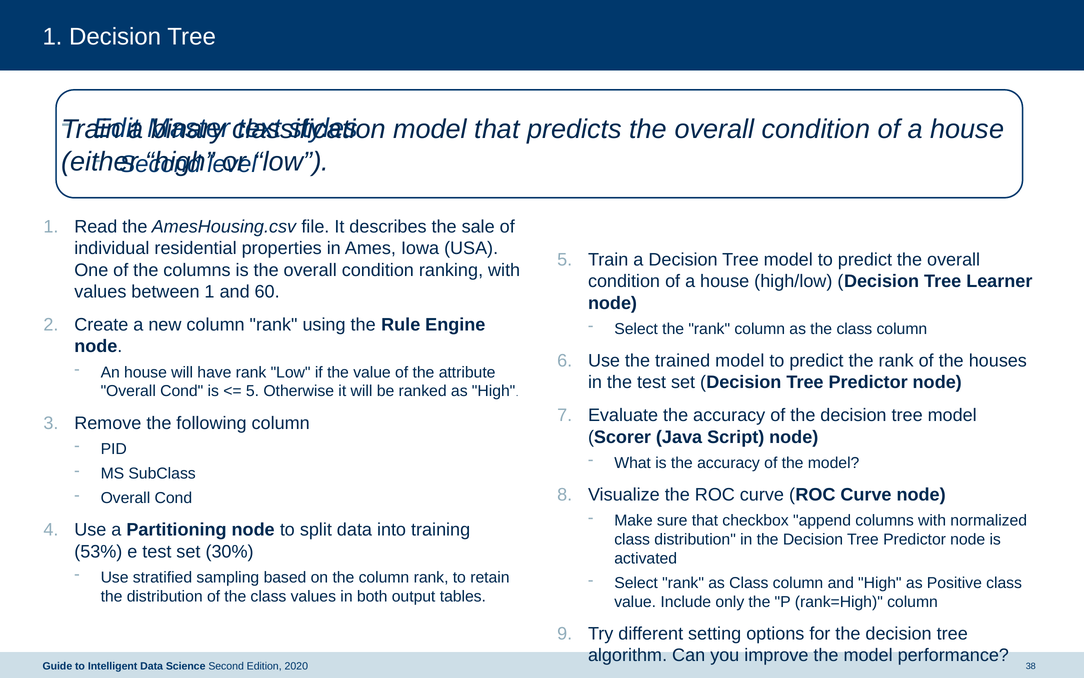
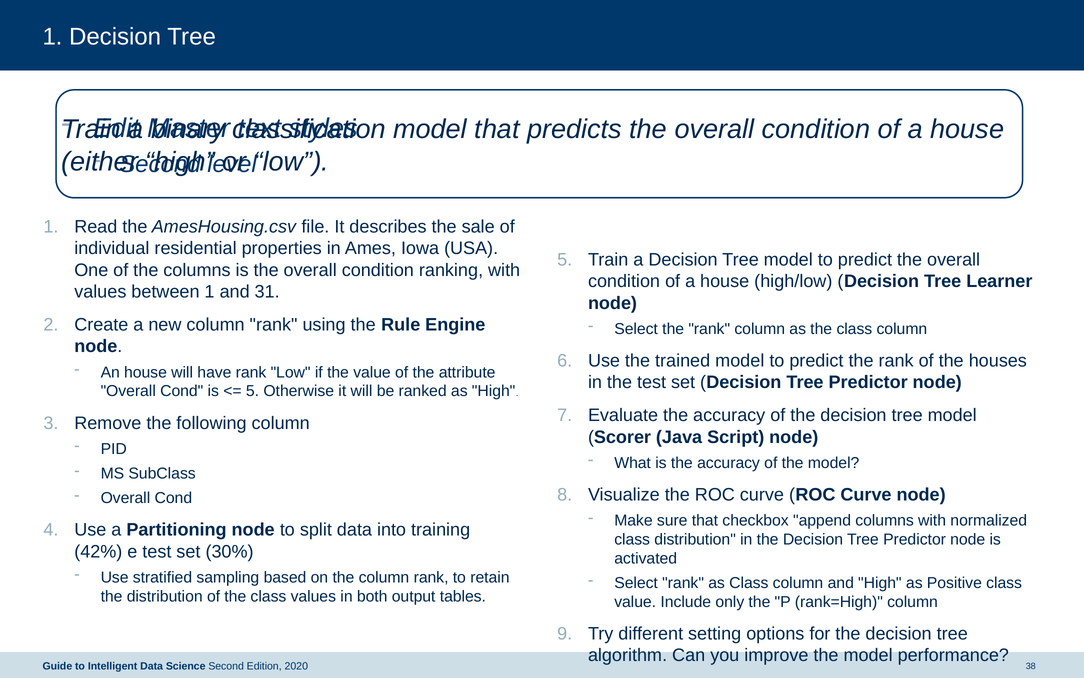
60: 60 -> 31
53%: 53% -> 42%
